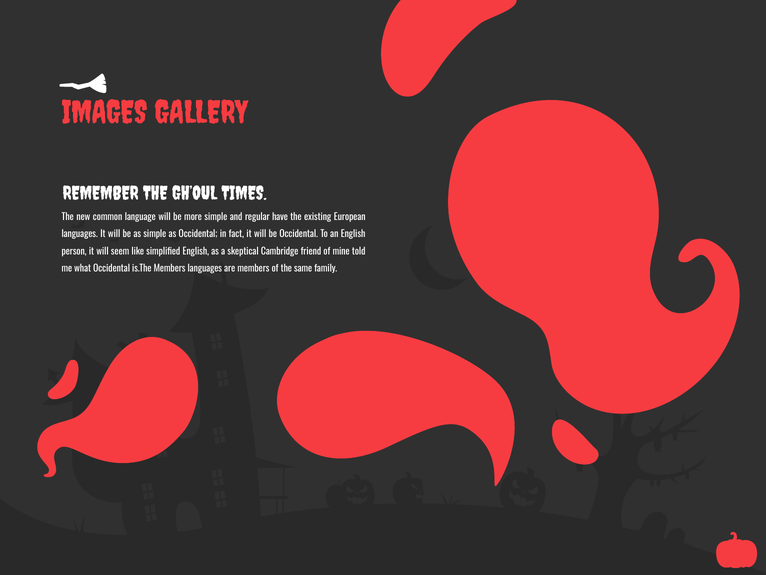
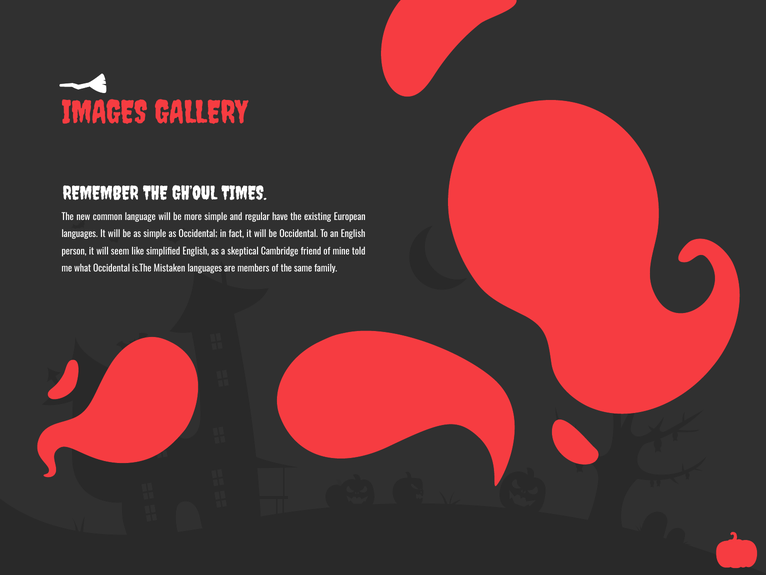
is.The Members: Members -> Mistaken
